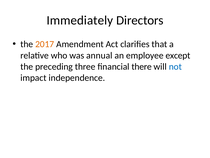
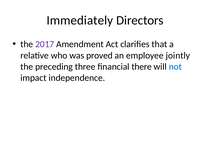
2017 colour: orange -> purple
annual: annual -> proved
except: except -> jointly
